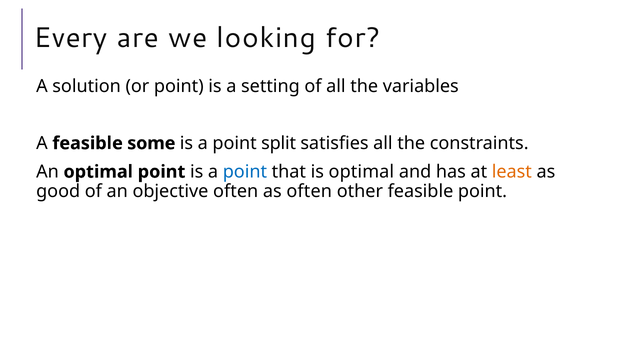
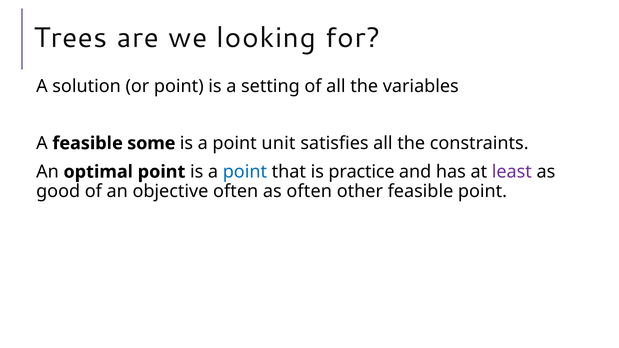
Every: Every -> Trees
split: split -> unit
is optimal: optimal -> practice
least colour: orange -> purple
